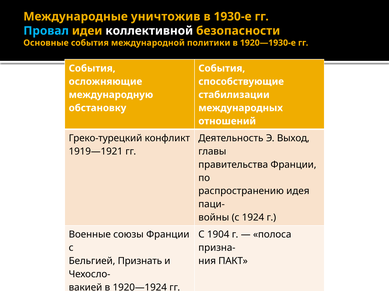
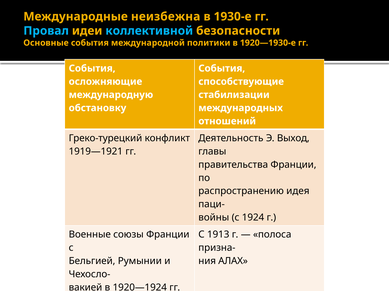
уничтожив: уничтожив -> неизбежна
коллективной colour: white -> light blue
1904: 1904 -> 1913
Признать: Признать -> Румынии
ПАКТ: ПАКТ -> АЛАХ
